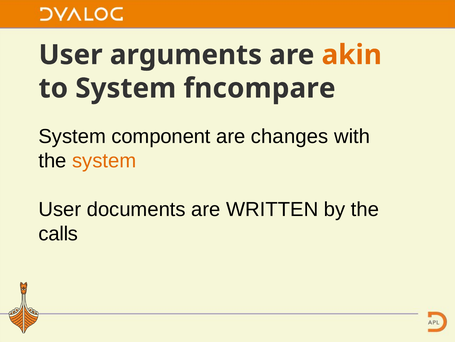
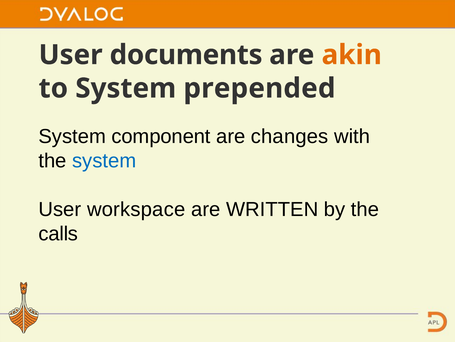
arguments: arguments -> documents
fncompare: fncompare -> prepended
system at (104, 161) colour: orange -> blue
documents: documents -> workspace
